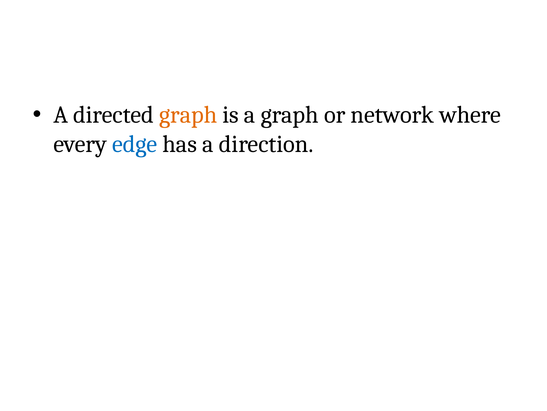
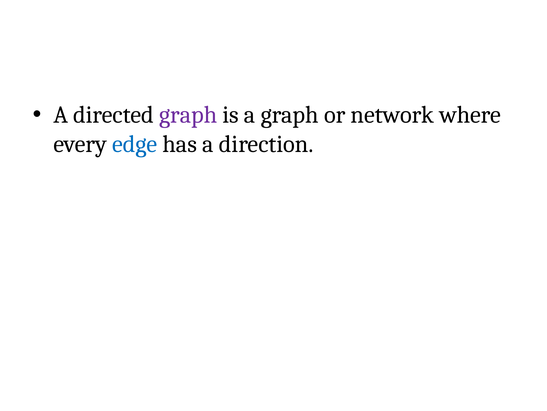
graph at (188, 115) colour: orange -> purple
